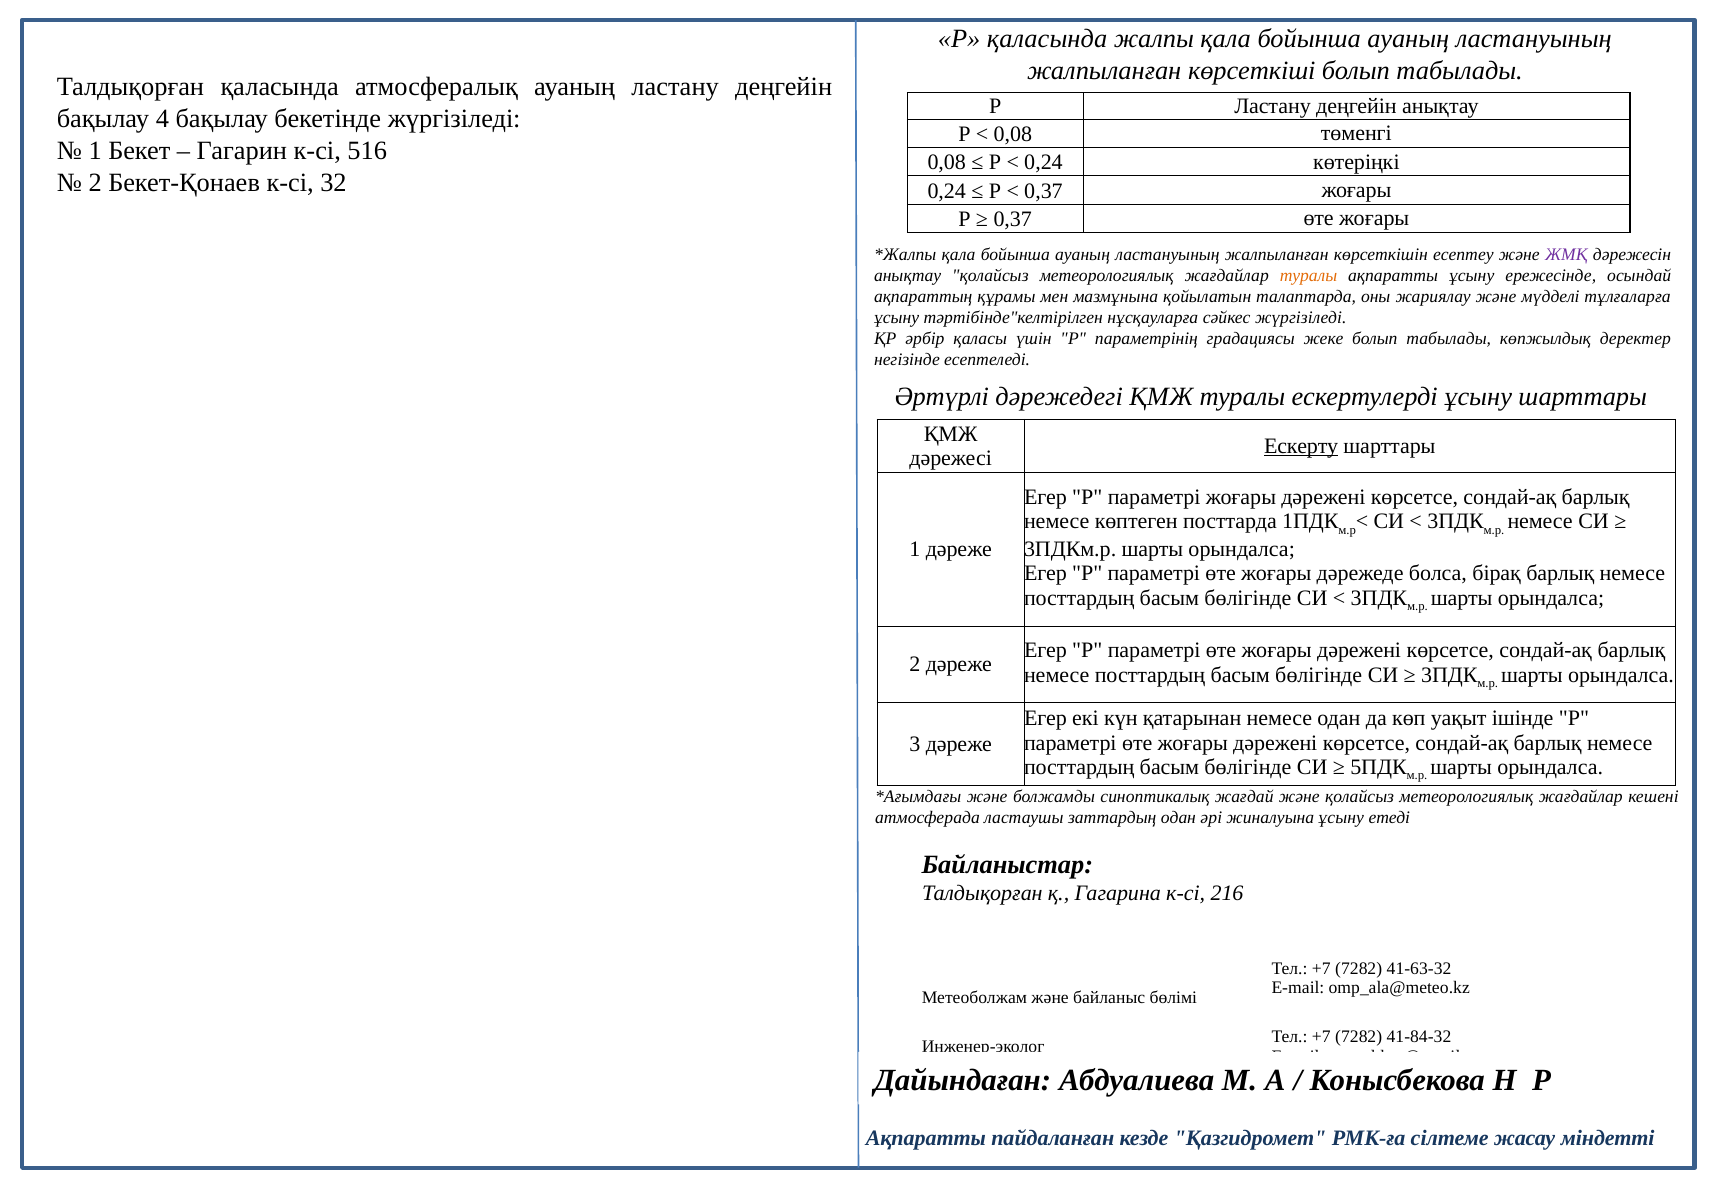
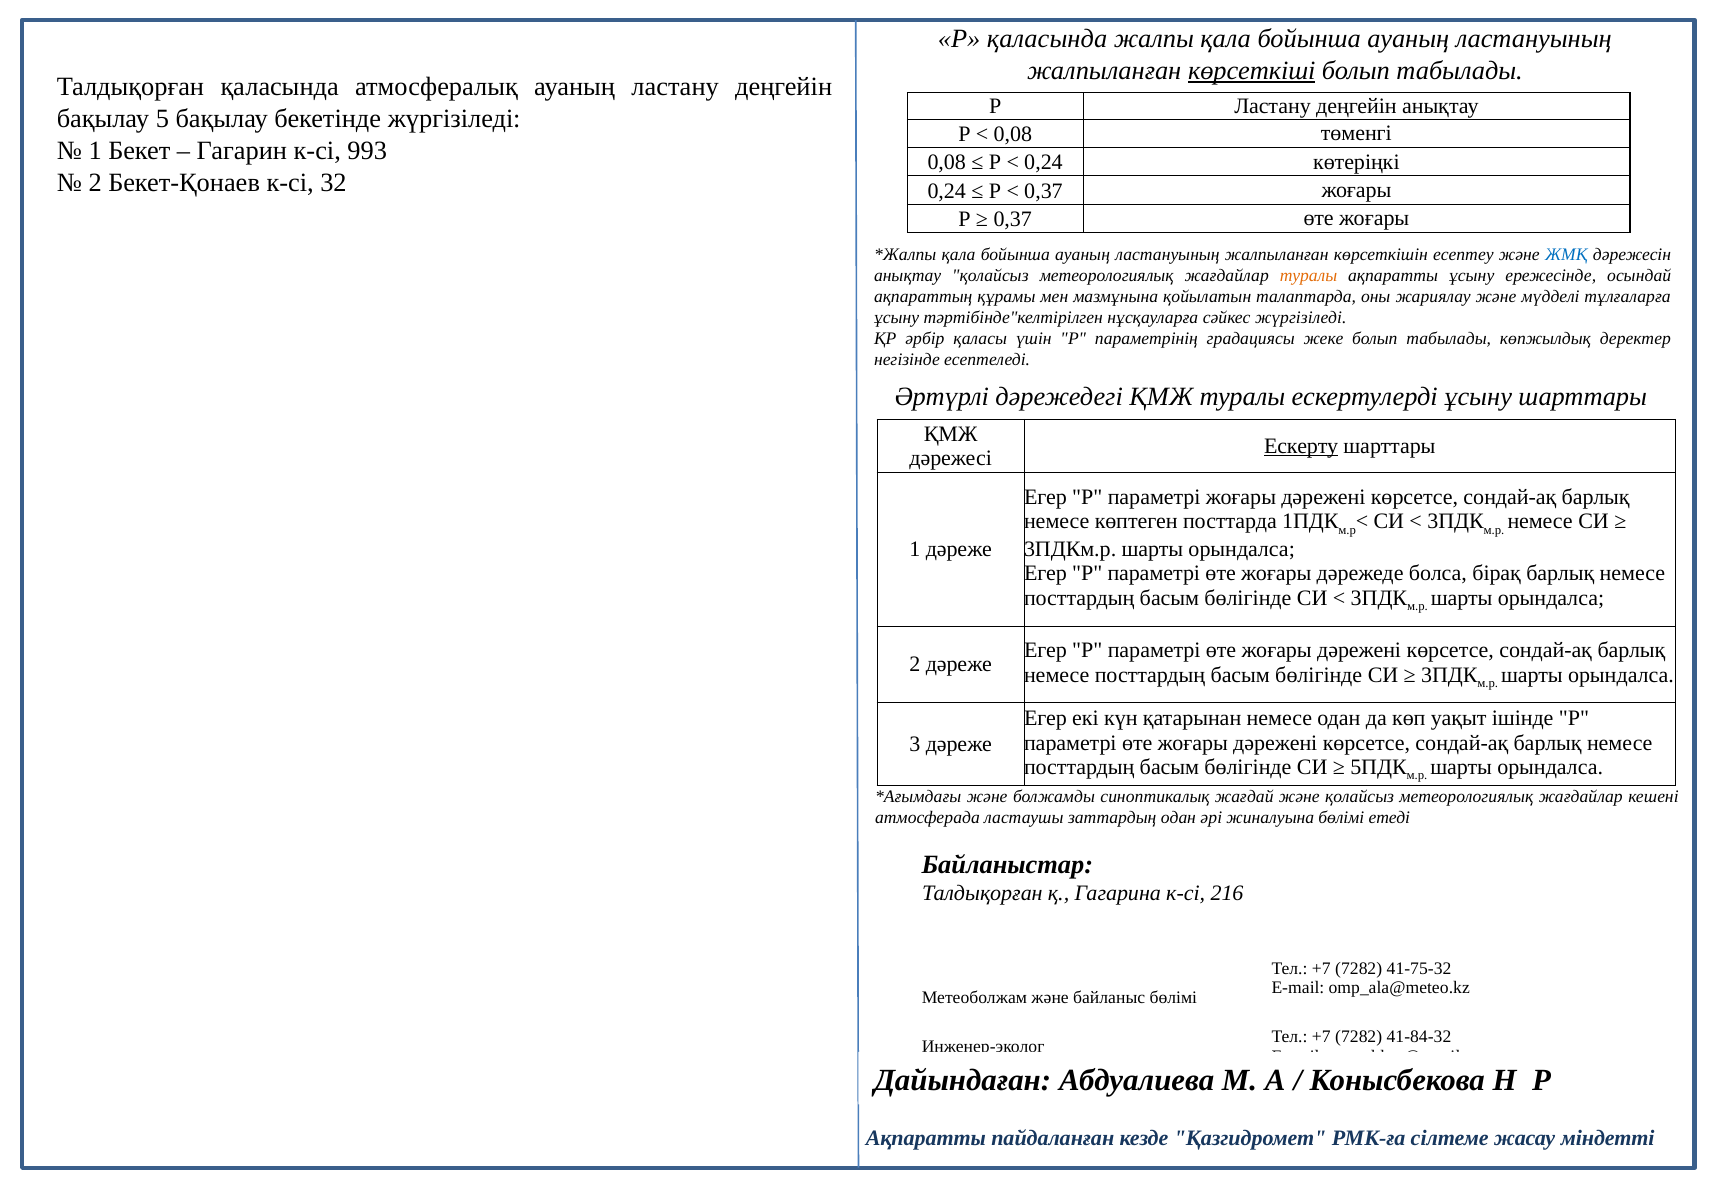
көрсеткіші underline: none -> present
4: 4 -> 5
516: 516 -> 993
ЖМҚ colour: purple -> blue
жиналуына ұсыну: ұсыну -> бөлімі
41-63-32: 41-63-32 -> 41-75-32
